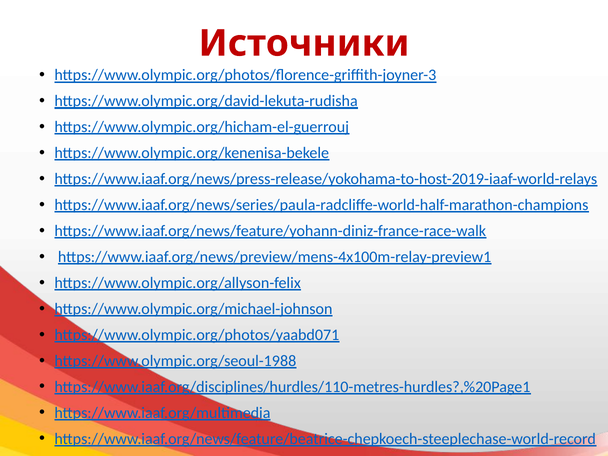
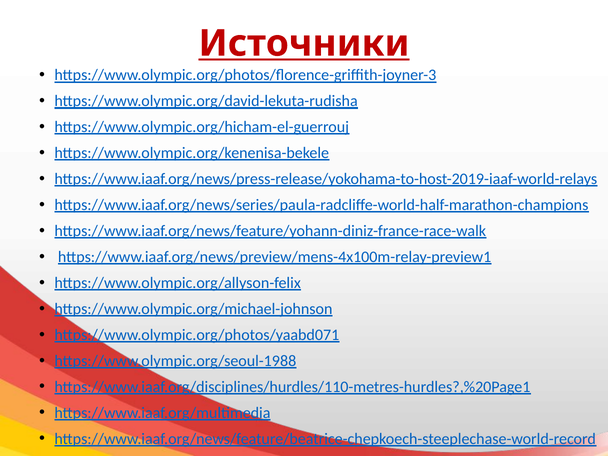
Источники underline: none -> present
